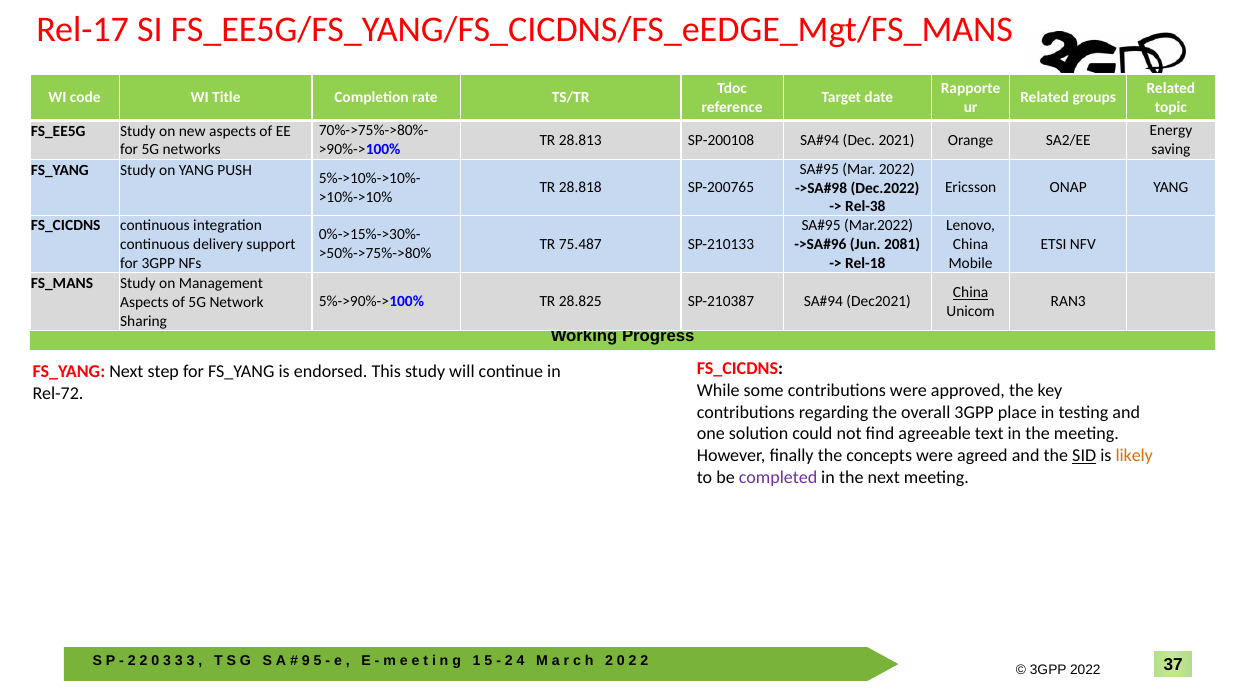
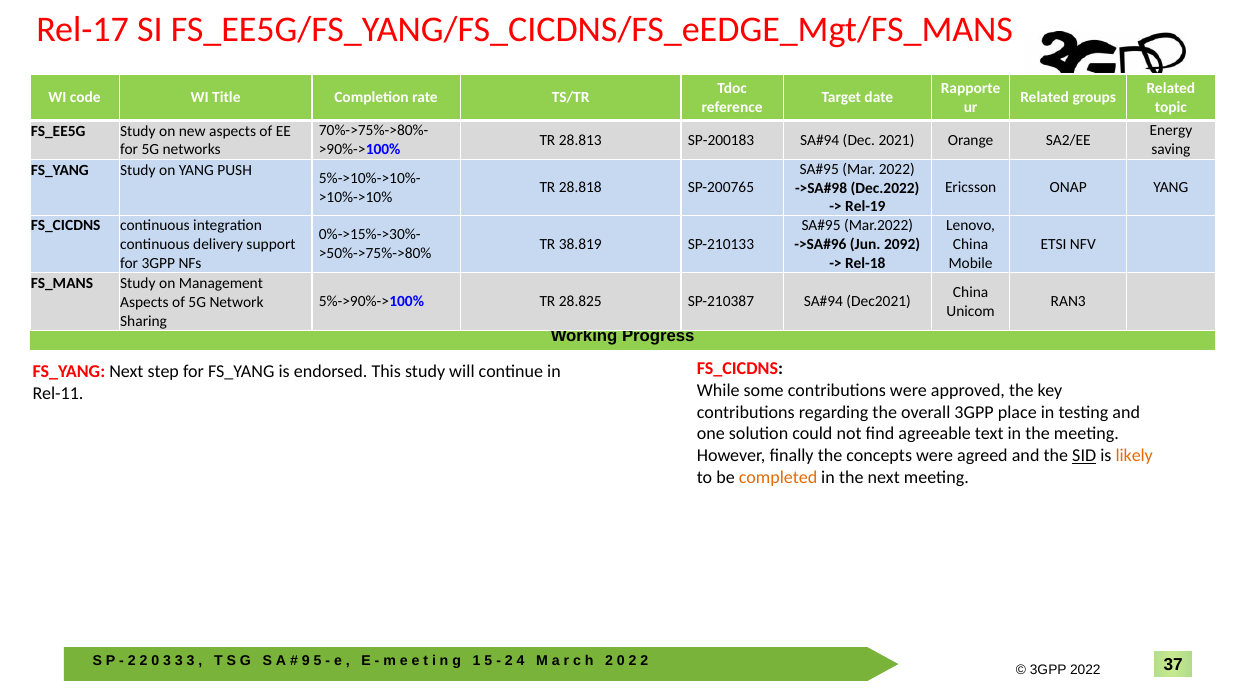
SP-200108: SP-200108 -> SP-200183
Rel-38: Rel-38 -> Rel-19
75.487: 75.487 -> 38.819
2081: 2081 -> 2092
China at (971, 292) underline: present -> none
Rel-72: Rel-72 -> Rel-11
completed colour: purple -> orange
